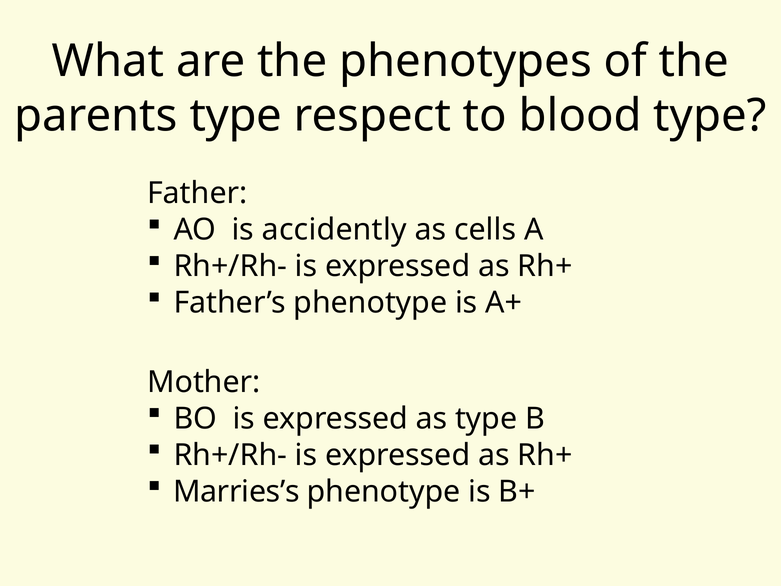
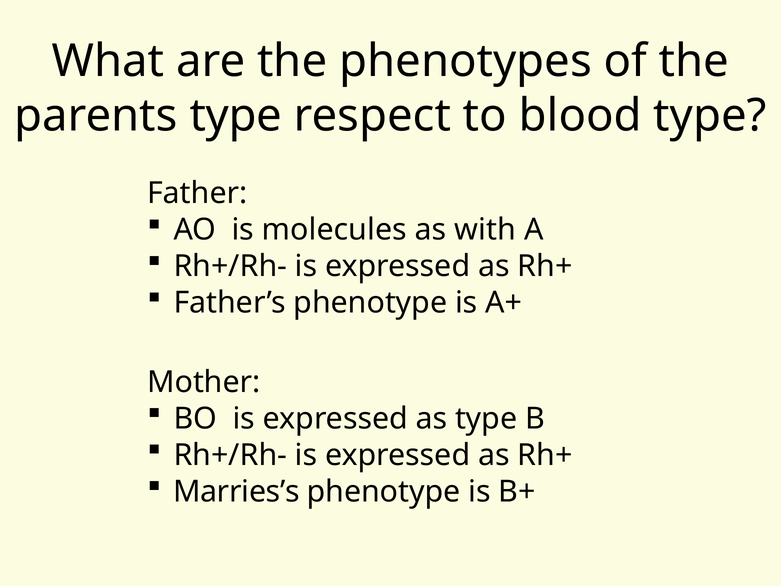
accidently: accidently -> molecules
cells: cells -> with
